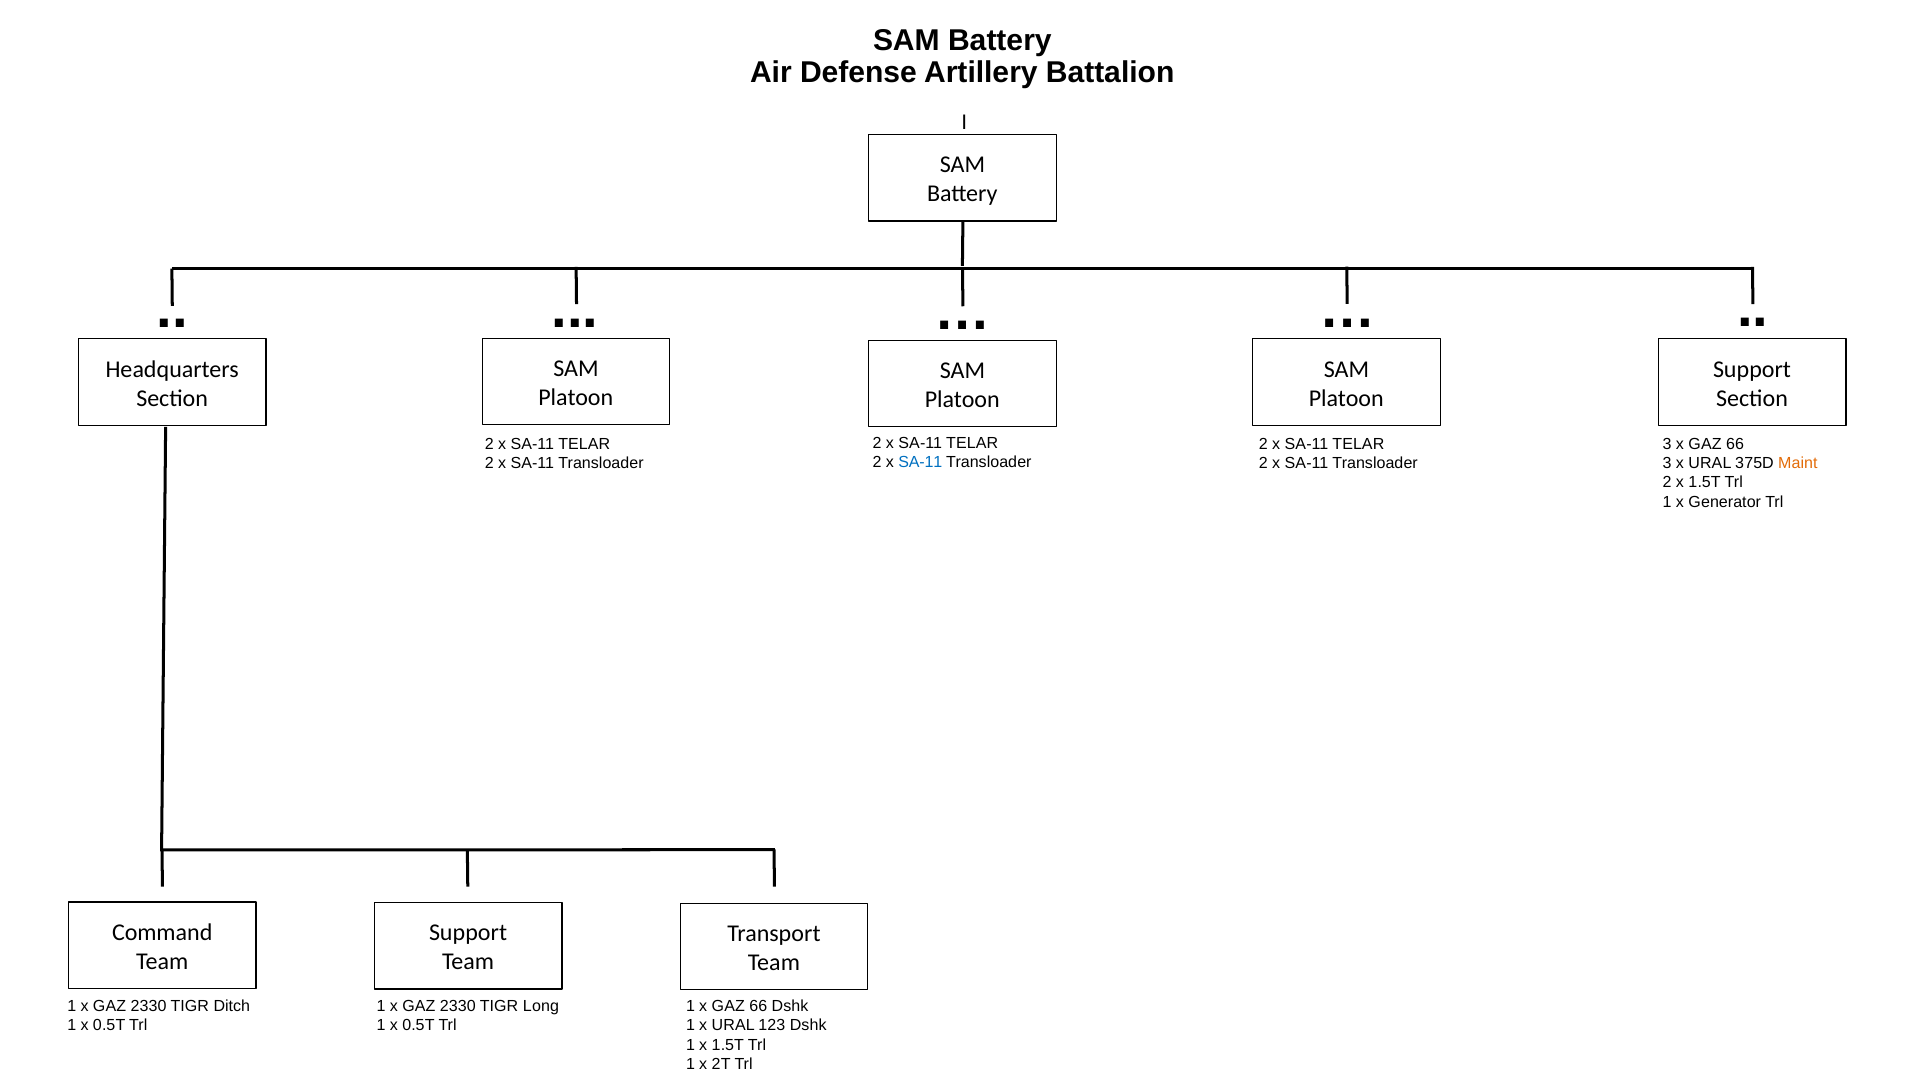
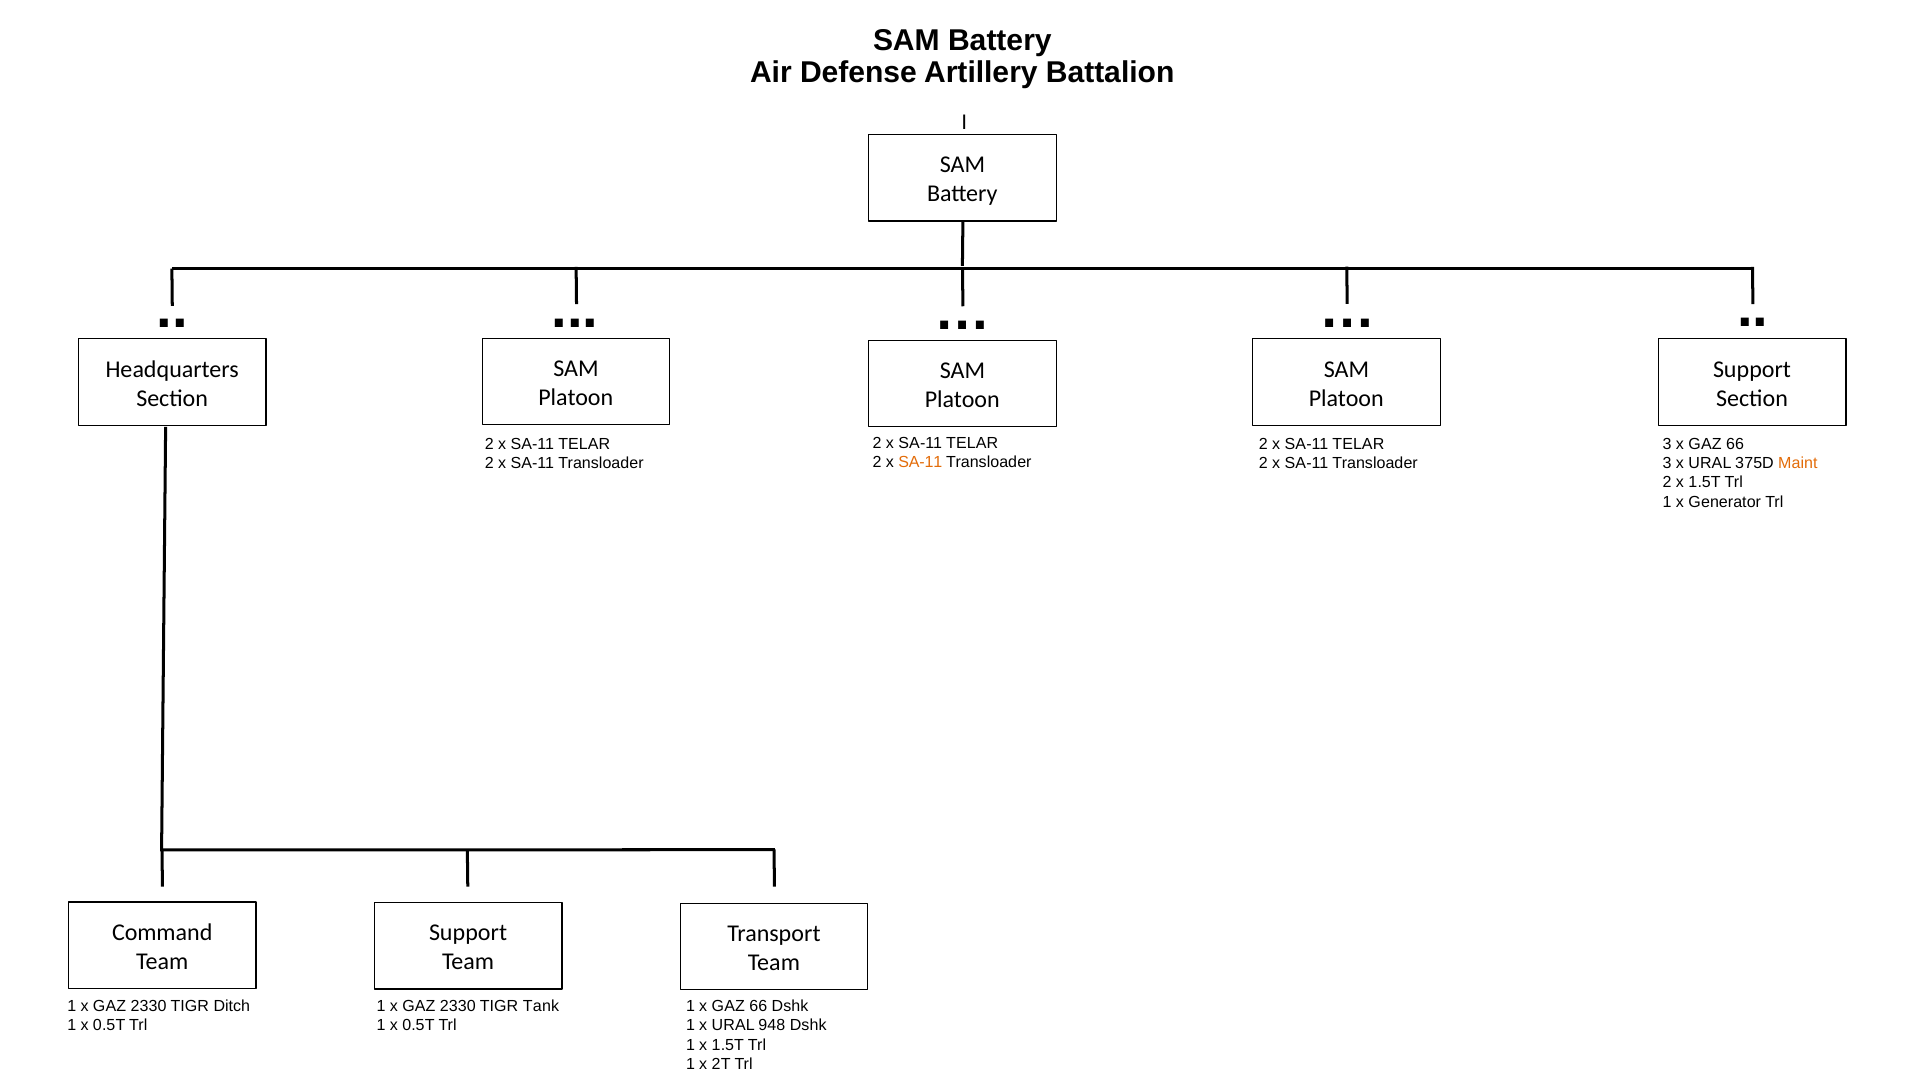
SA-11 at (920, 463) colour: blue -> orange
Long: Long -> Tank
123: 123 -> 948
